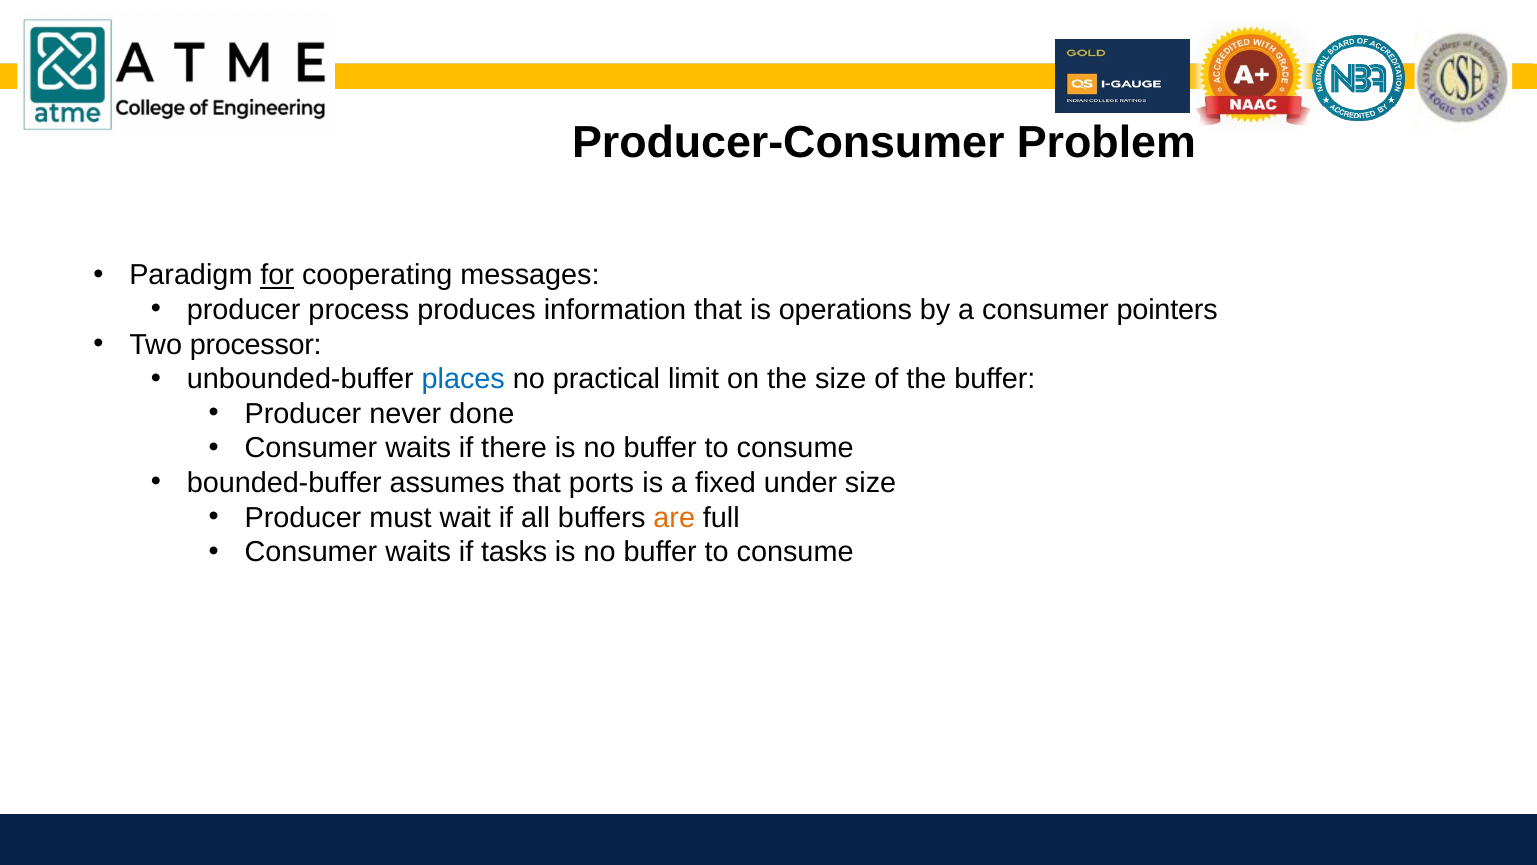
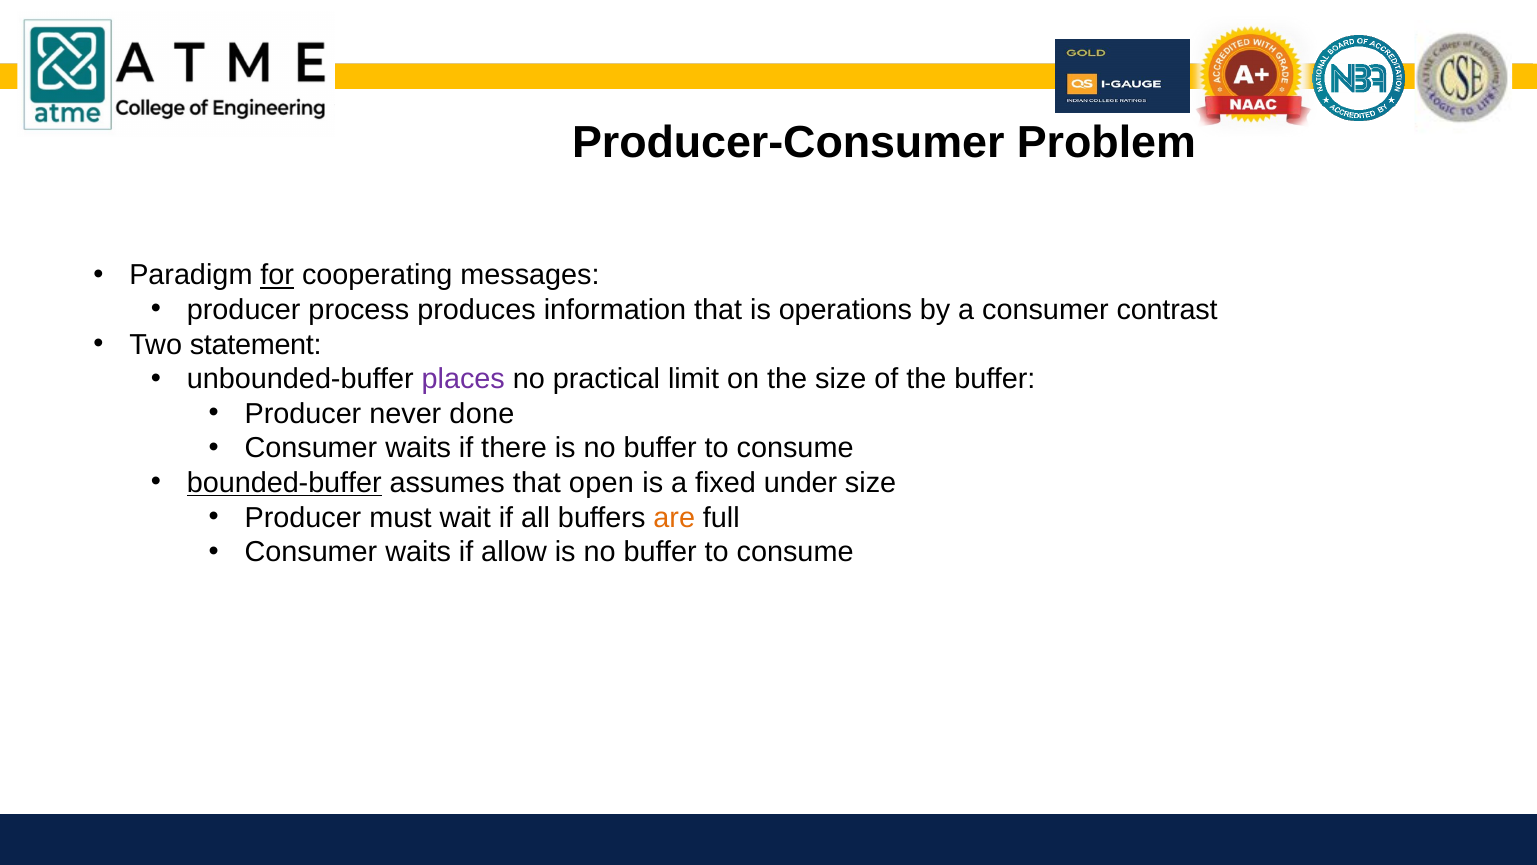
pointers: pointers -> contrast
processor: processor -> statement
places colour: blue -> purple
bounded-buffer underline: none -> present
ports: ports -> open
tasks: tasks -> allow
